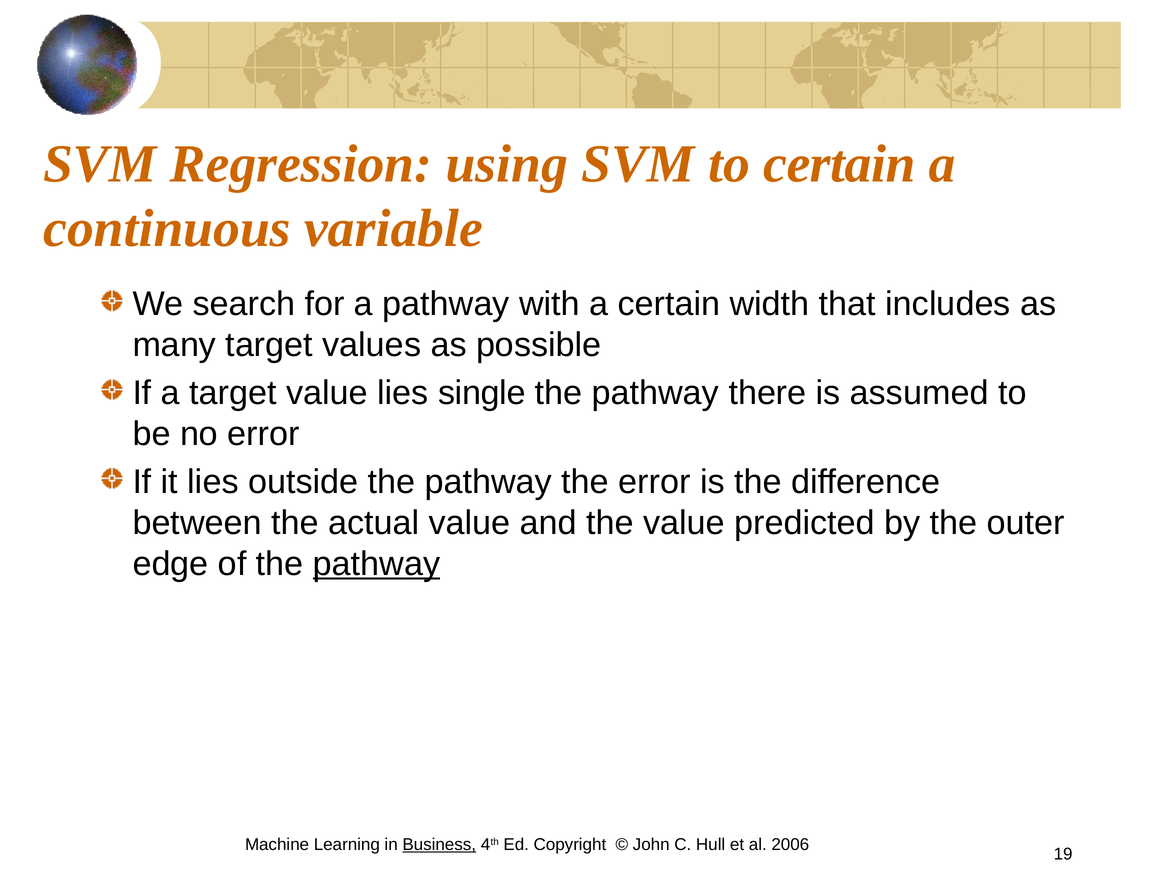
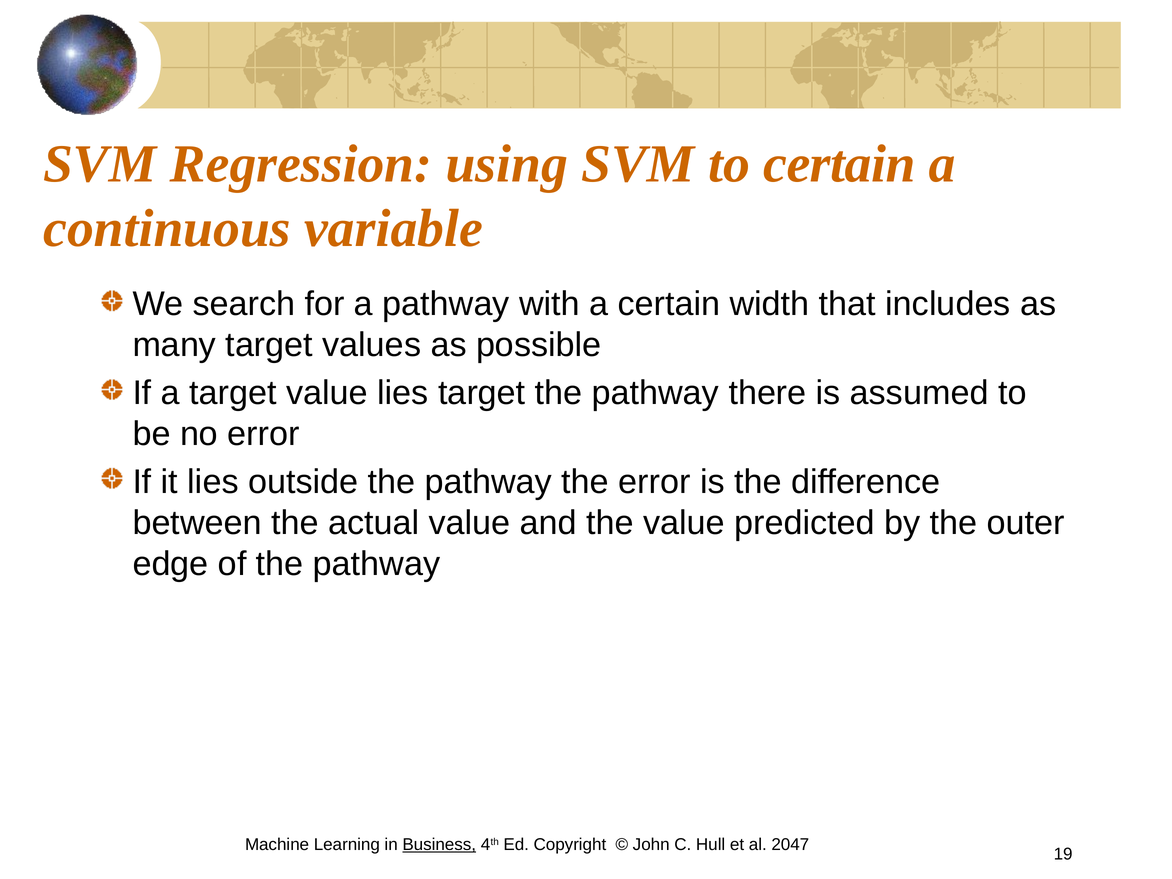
lies single: single -> target
pathway at (377, 564) underline: present -> none
2006: 2006 -> 2047
